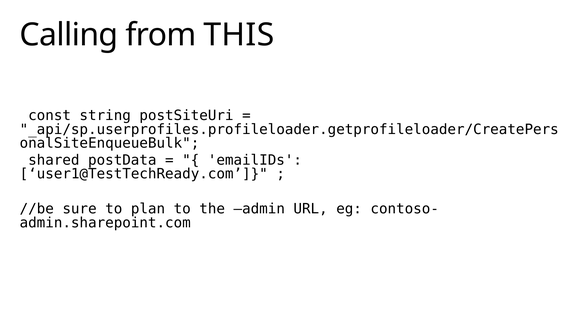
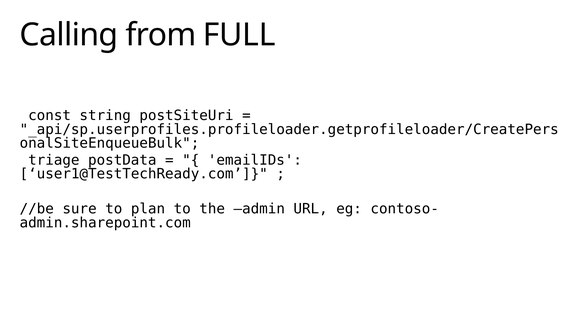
THIS: THIS -> FULL
shared: shared -> triage
